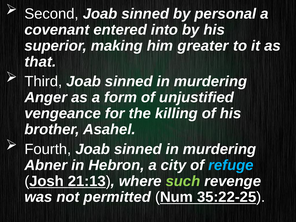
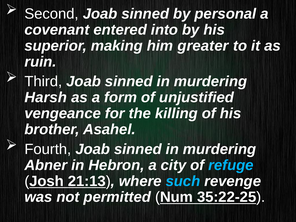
that: that -> ruin
Anger: Anger -> Harsh
such colour: light green -> light blue
